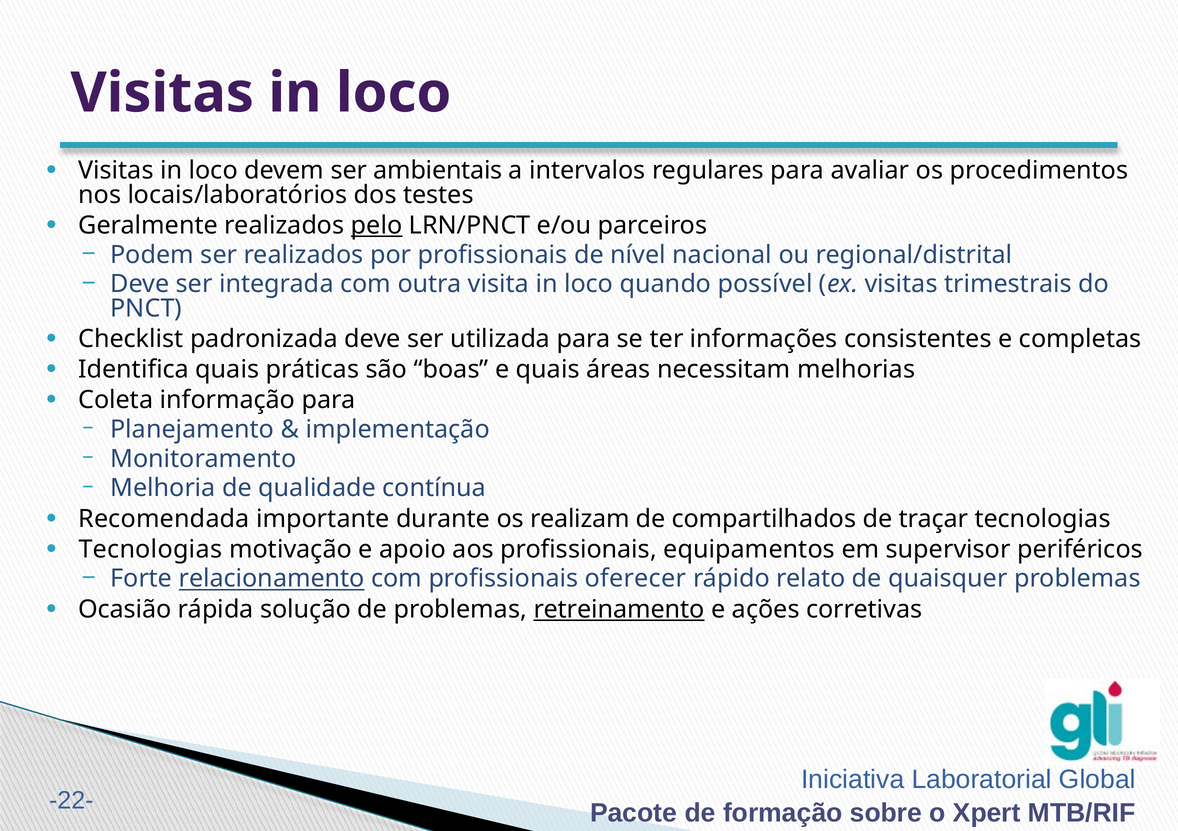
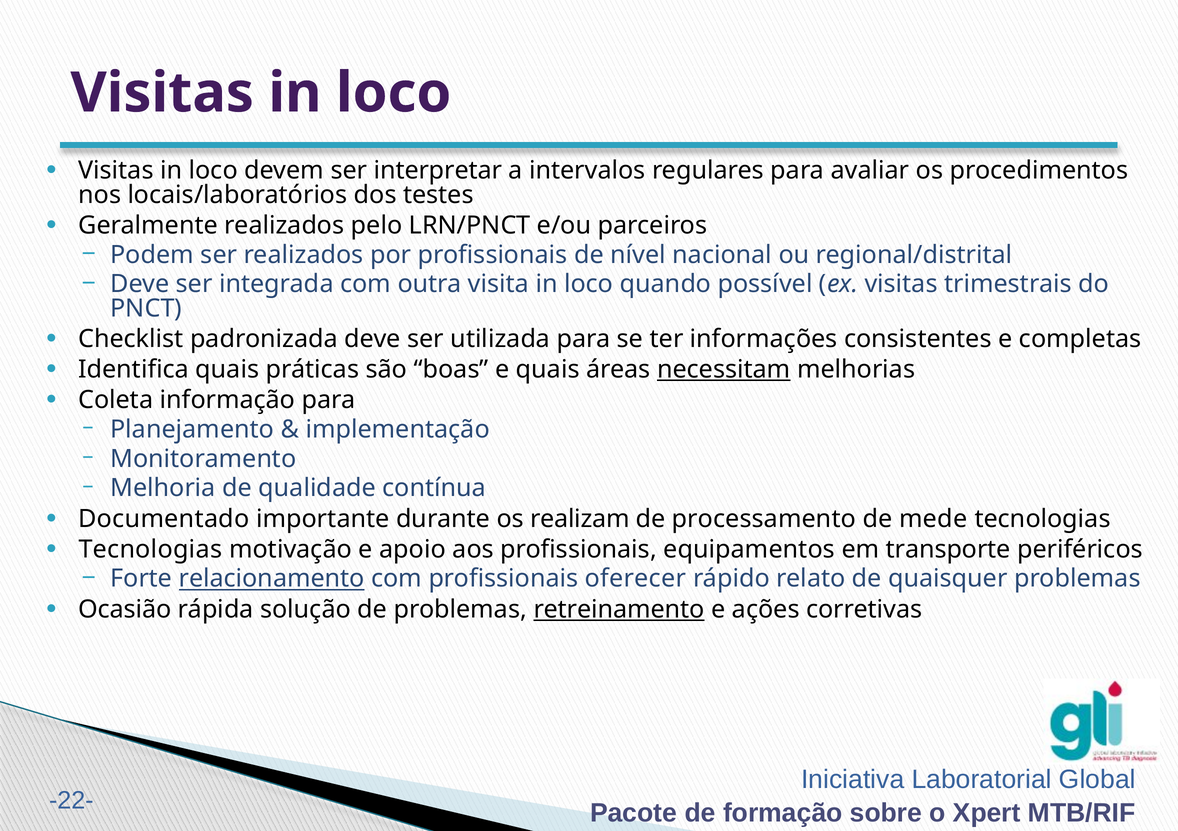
ambientais: ambientais -> interpretar
pelo underline: present -> none
necessitam underline: none -> present
Recomendada: Recomendada -> Documentado
compartilhados: compartilhados -> processamento
traçar: traçar -> mede
supervisor: supervisor -> transporte
